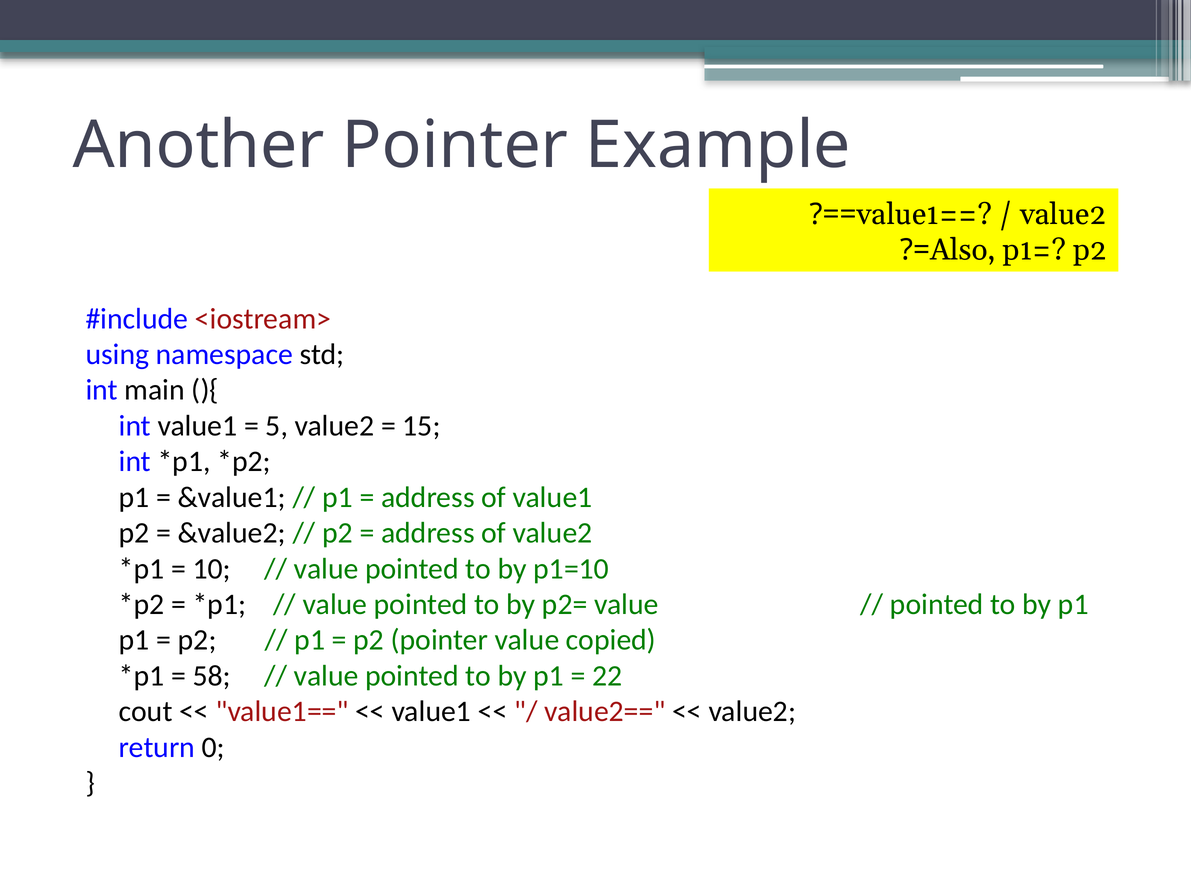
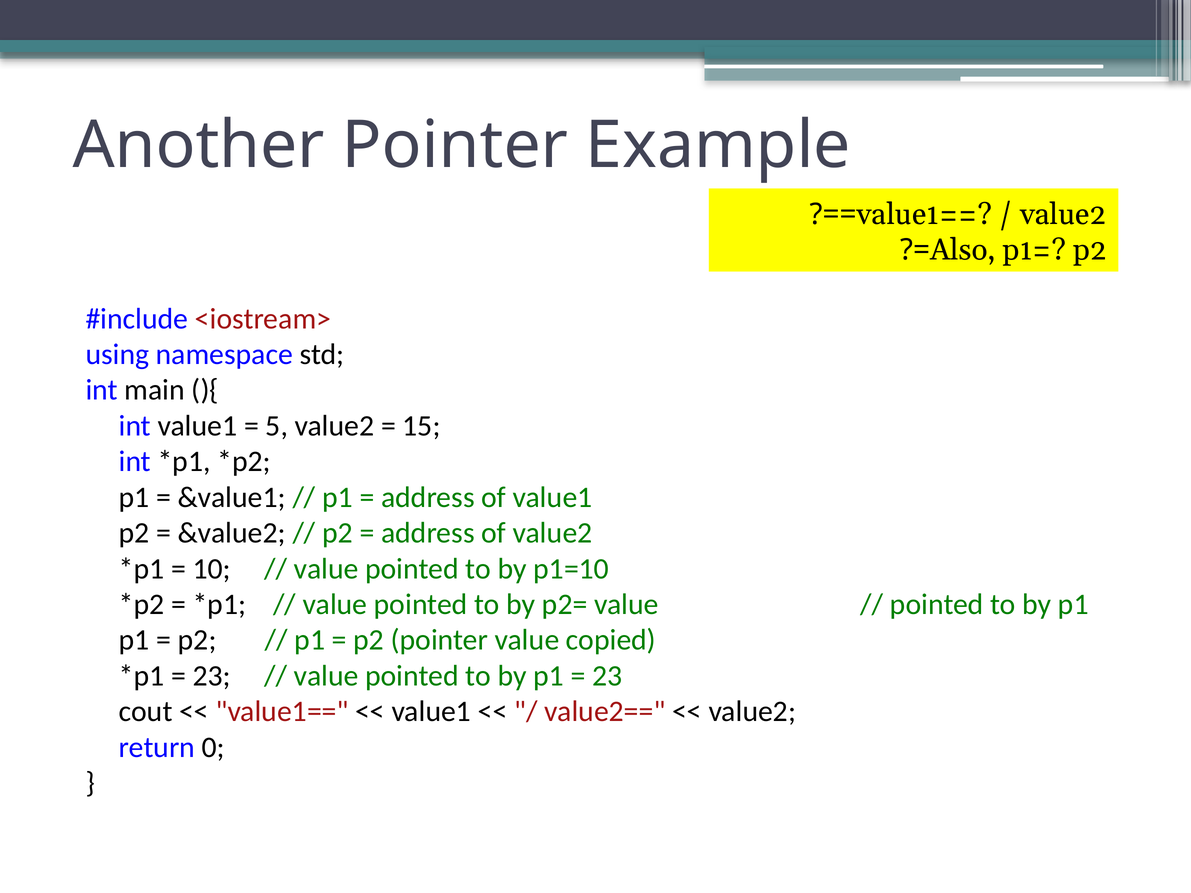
58 at (212, 676): 58 -> 23
22 at (607, 676): 22 -> 23
